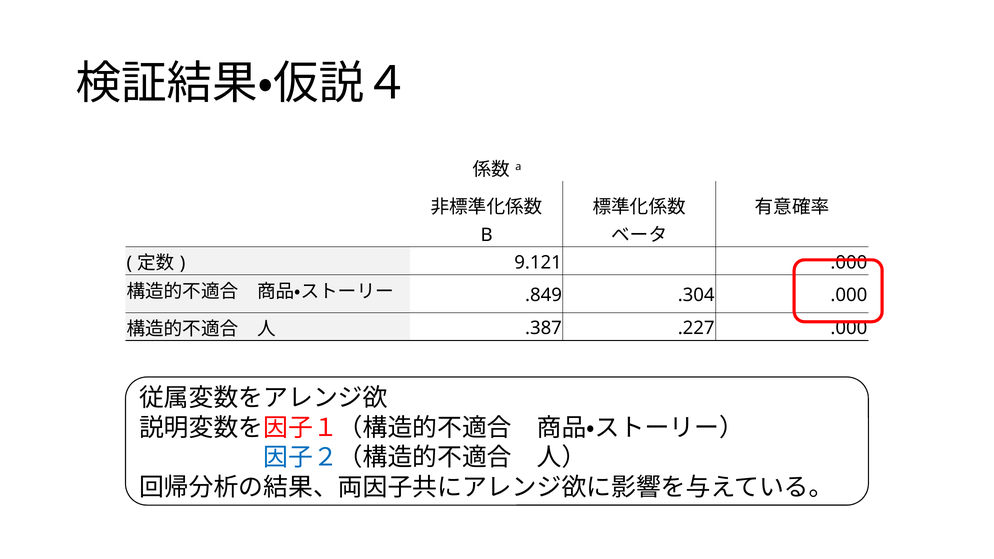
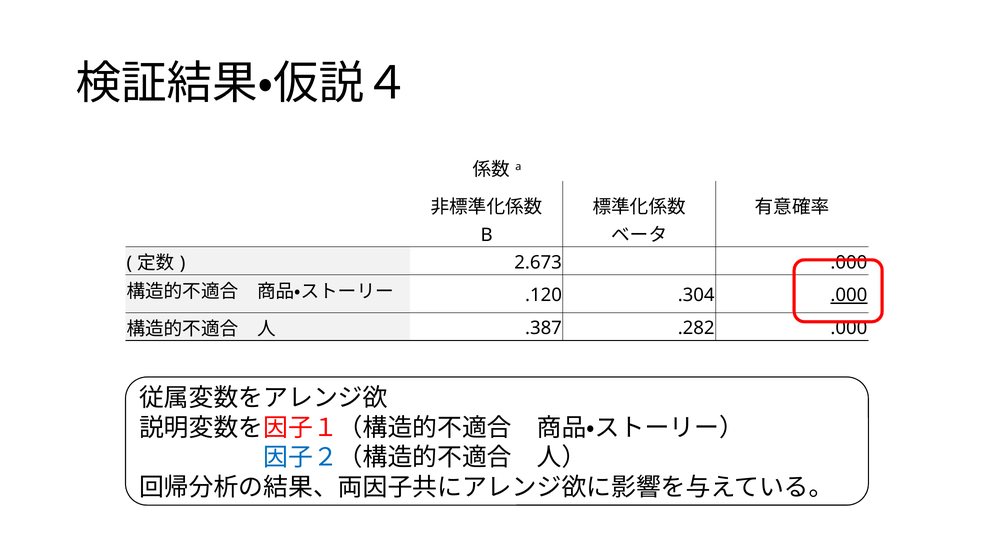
9.121: 9.121 -> 2.673
.849: .849 -> .120
.000 at (849, 295) underline: none -> present
.227: .227 -> .282
